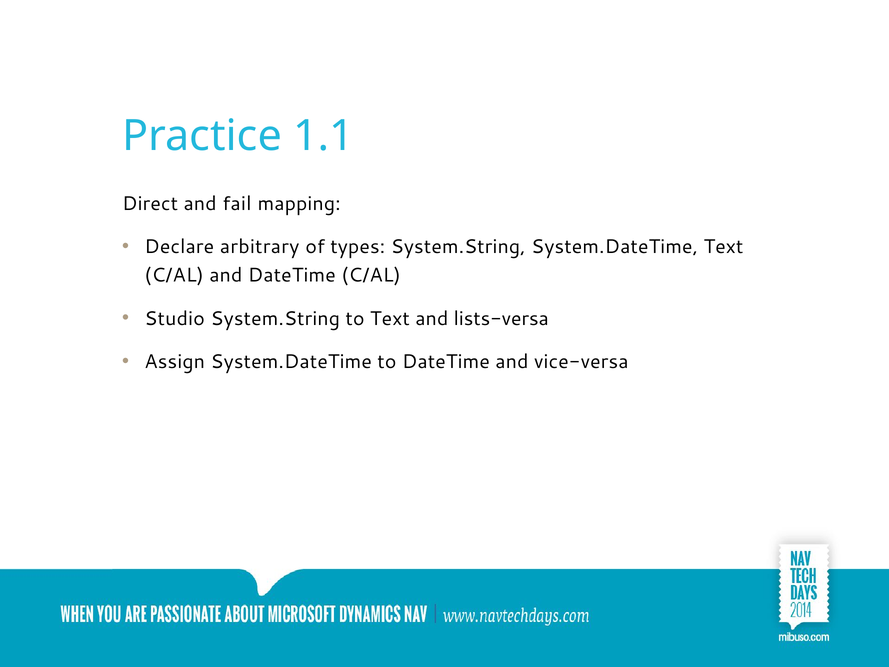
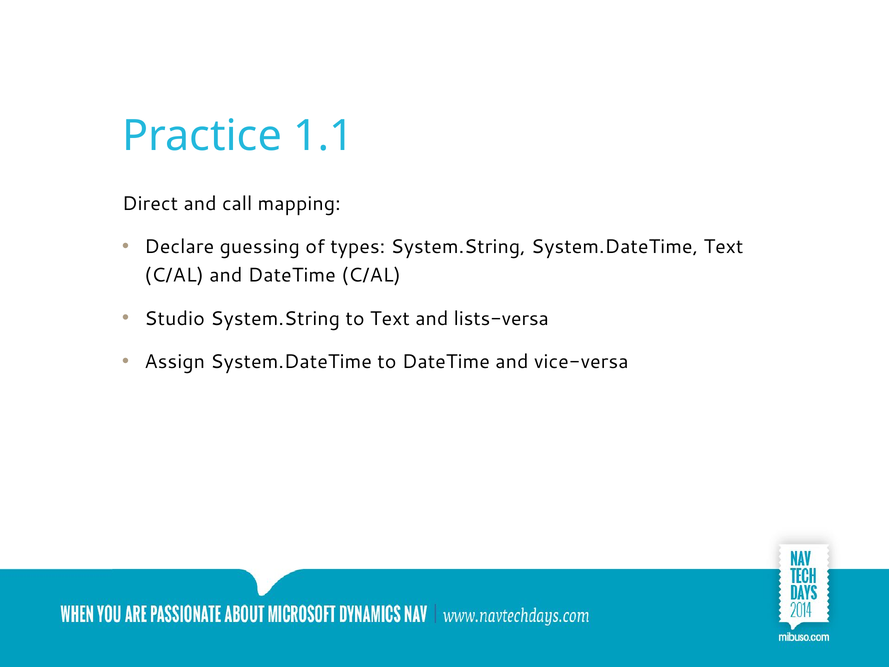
fail: fail -> call
arbitrary: arbitrary -> guessing
